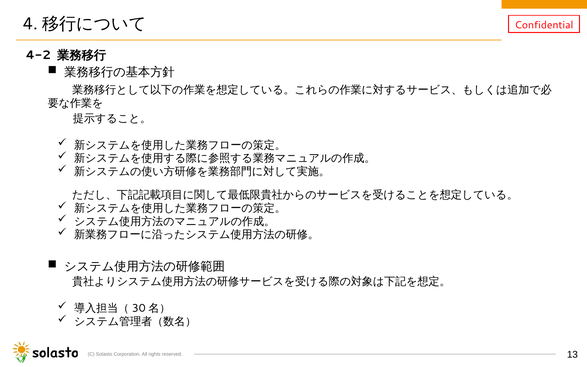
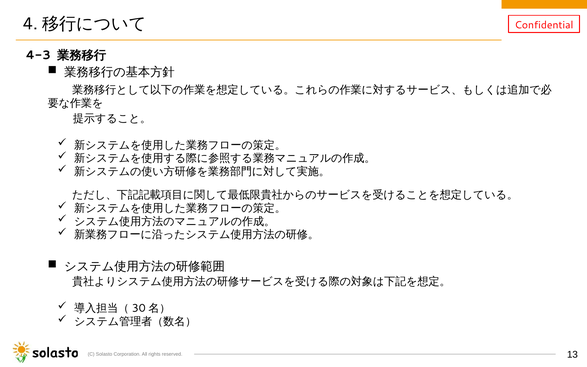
4-2: 4-2 -> 4-3
